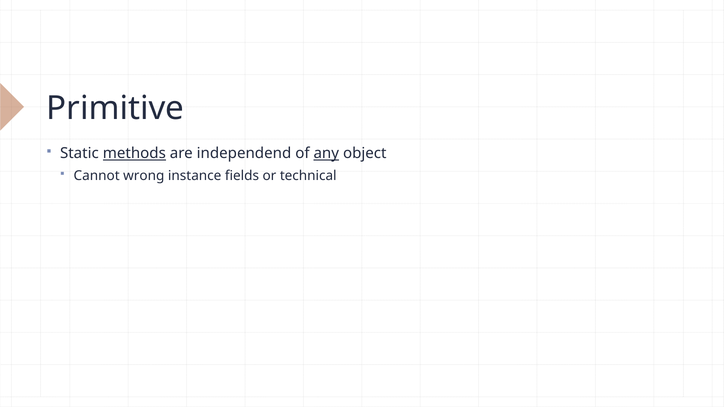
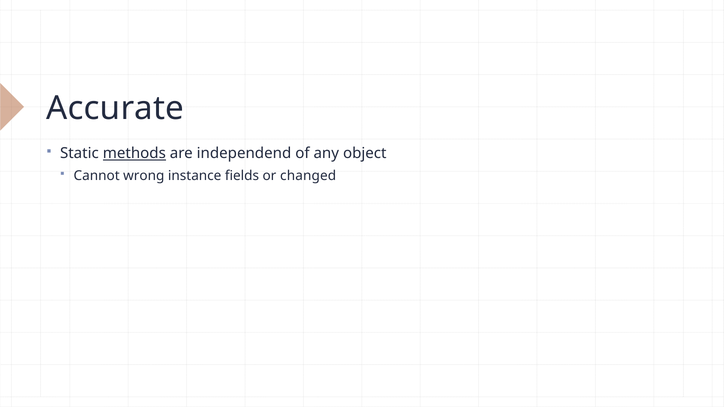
Primitive: Primitive -> Accurate
any underline: present -> none
technical: technical -> changed
